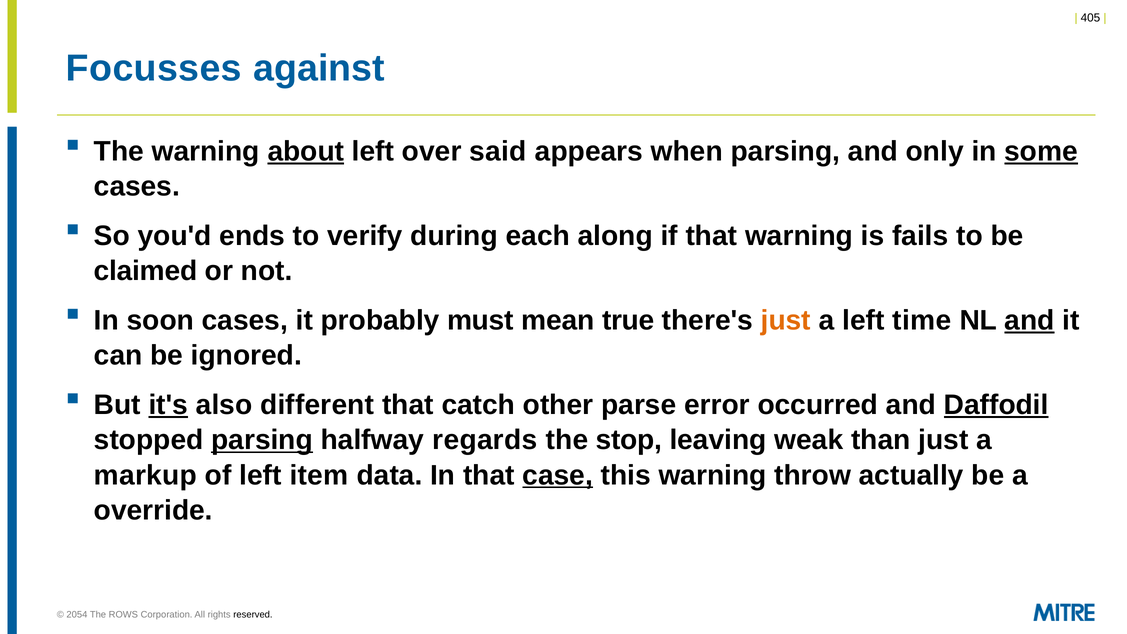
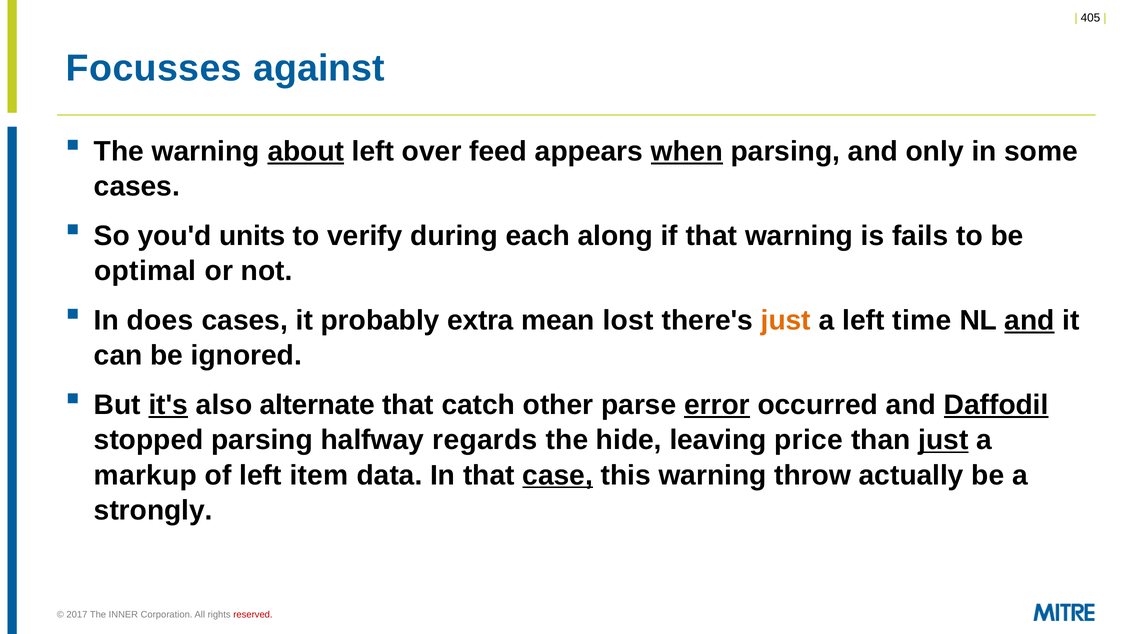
said: said -> feed
when underline: none -> present
some underline: present -> none
ends: ends -> units
claimed: claimed -> optimal
soon: soon -> does
must: must -> extra
true: true -> lost
different: different -> alternate
error underline: none -> present
parsing at (262, 440) underline: present -> none
stop: stop -> hide
weak: weak -> price
just at (943, 440) underline: none -> present
override: override -> strongly
2054: 2054 -> 2017
ROWS: ROWS -> INNER
reserved colour: black -> red
